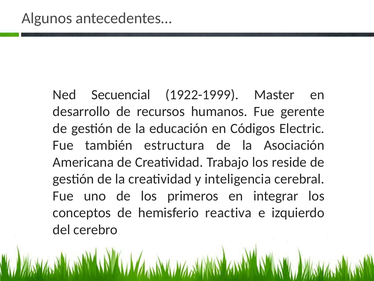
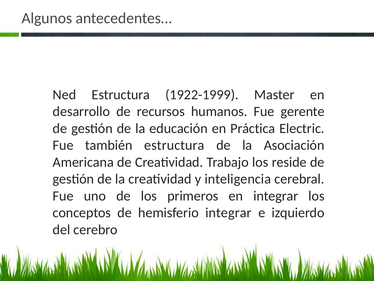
Ned Secuencial: Secuencial -> Estructura
Códigos: Códigos -> Práctica
hemisferio reactiva: reactiva -> integrar
